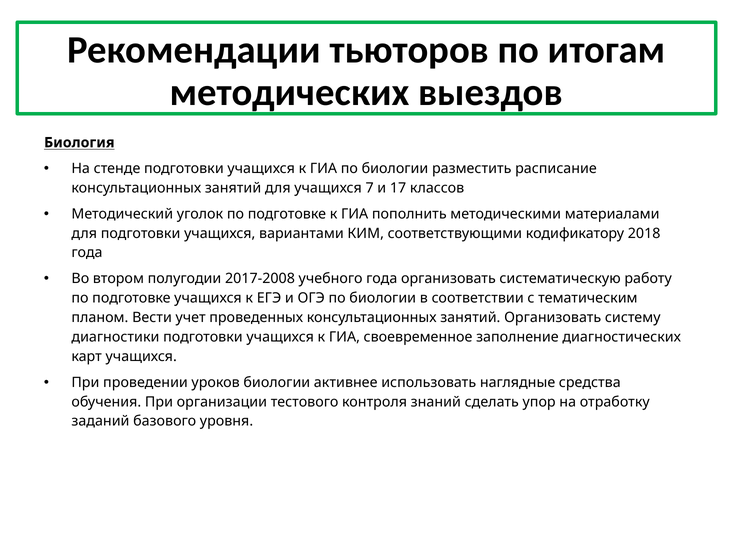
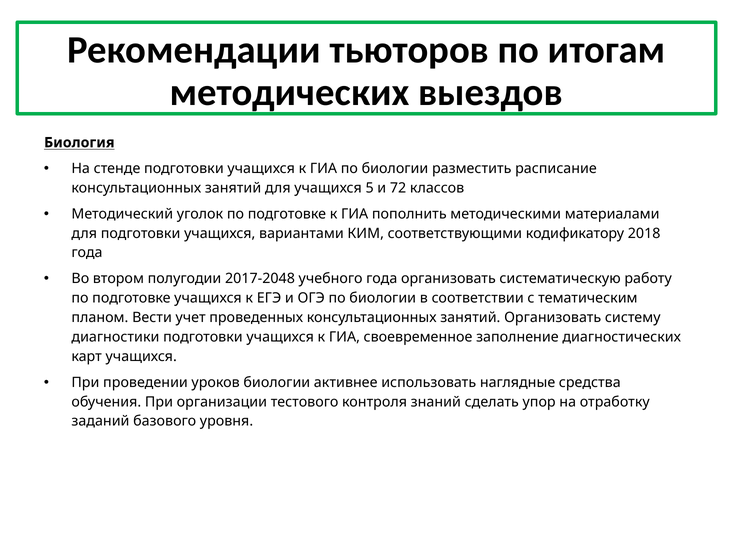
7: 7 -> 5
17: 17 -> 72
2017-2008: 2017-2008 -> 2017-2048
